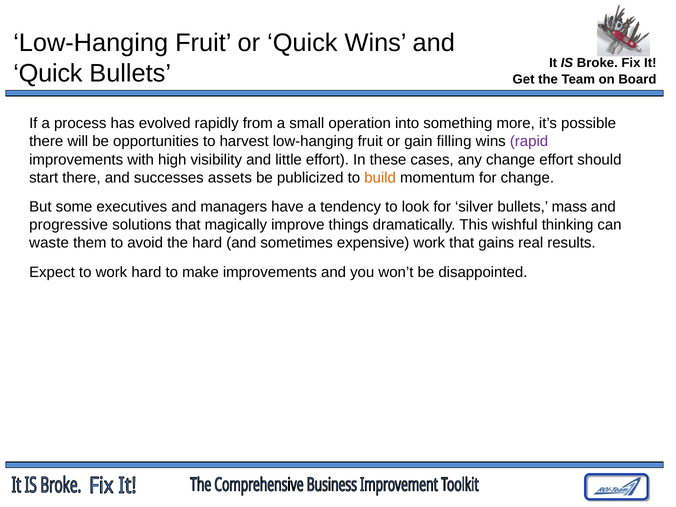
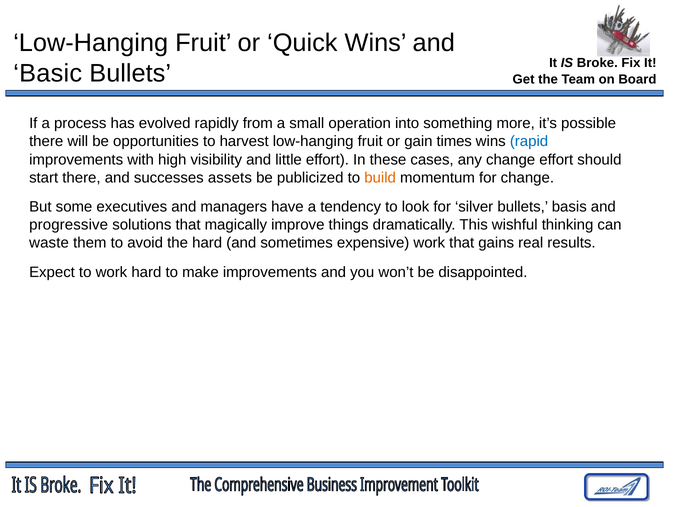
Quick at (48, 73): Quick -> Basic
filling: filling -> times
rapid colour: purple -> blue
mass: mass -> basis
